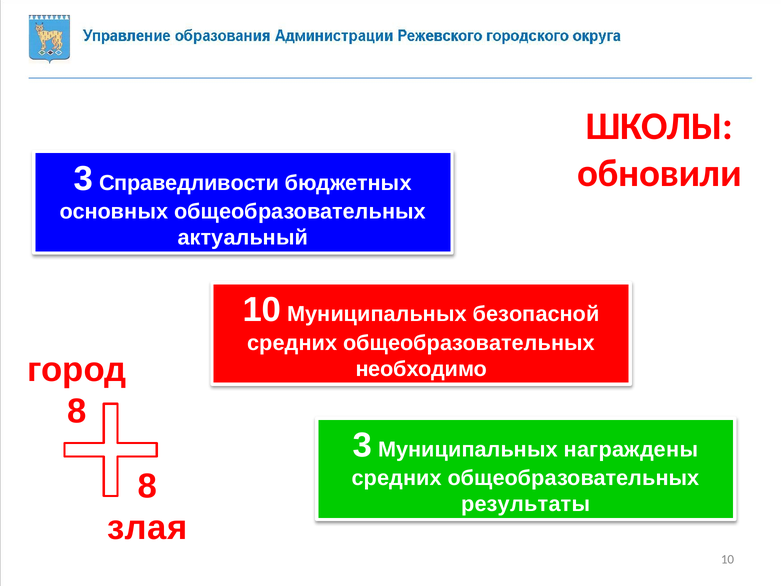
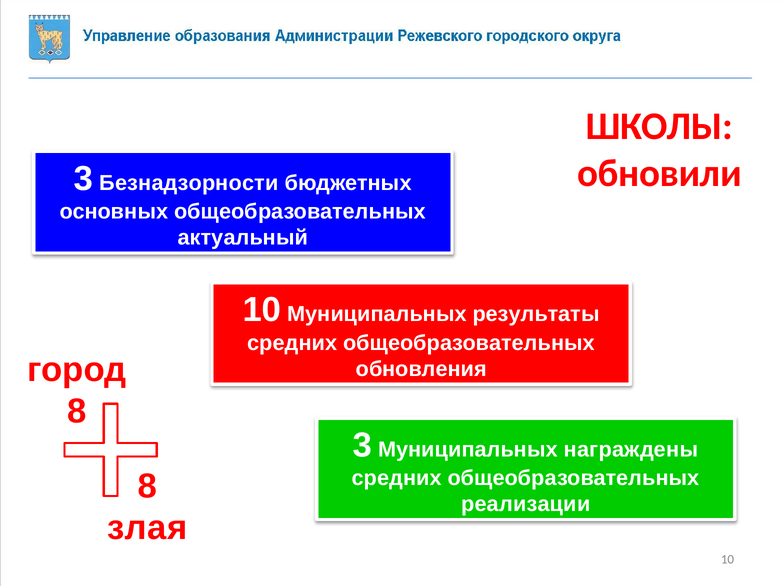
Справедливости: Справедливости -> Безнадзорности
безопасной: безопасной -> результаты
необходимо: необходимо -> обновления
результаты: результаты -> реализации
